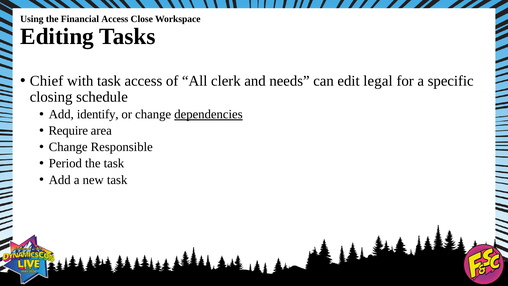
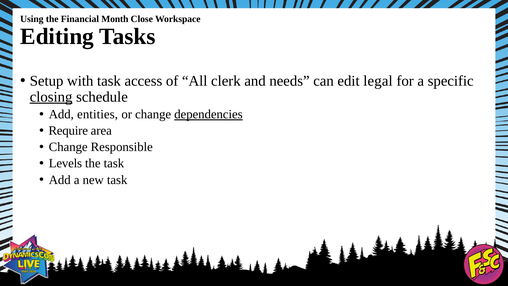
Financial Access: Access -> Month
Chief: Chief -> Setup
closing underline: none -> present
identify: identify -> entities
Period: Period -> Levels
